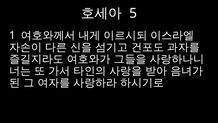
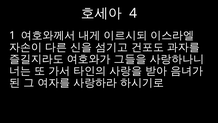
5: 5 -> 4
